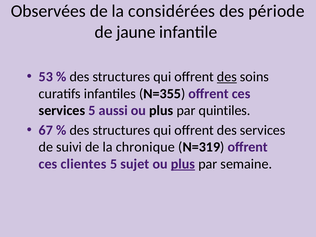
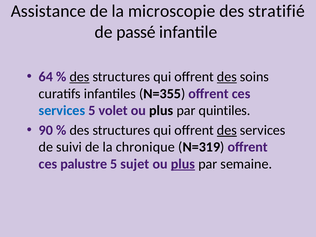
Observées: Observées -> Assistance
considérées: considérées -> microscopie
période: période -> stratifié
jaune: jaune -> passé
53: 53 -> 64
des at (79, 77) underline: none -> present
services at (62, 111) colour: black -> blue
aussi: aussi -> volet
67: 67 -> 90
des at (227, 130) underline: none -> present
clientes: clientes -> palustre
